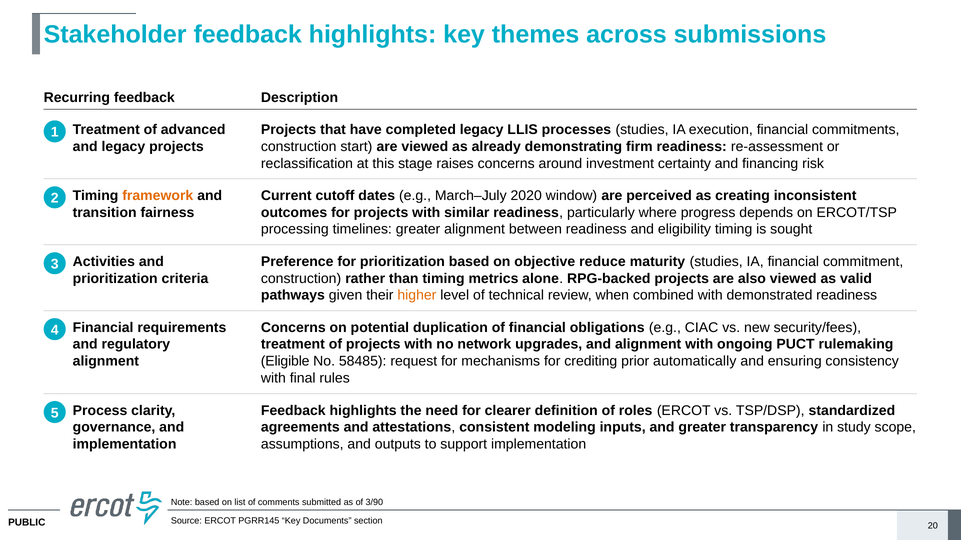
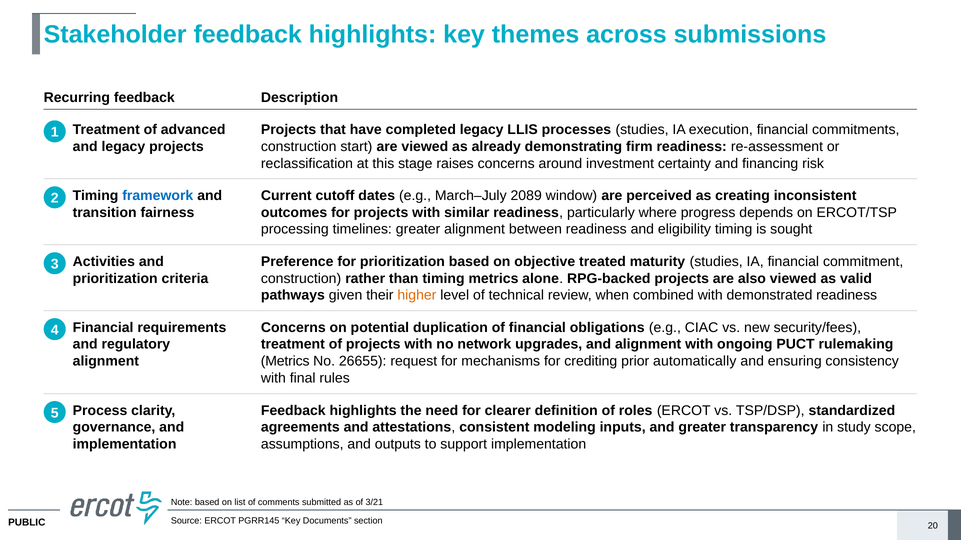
framework colour: orange -> blue
2020: 2020 -> 2089
reduce: reduce -> treated
Eligible at (285, 362): Eligible -> Metrics
58485: 58485 -> 26655
3/90: 3/90 -> 3/21
